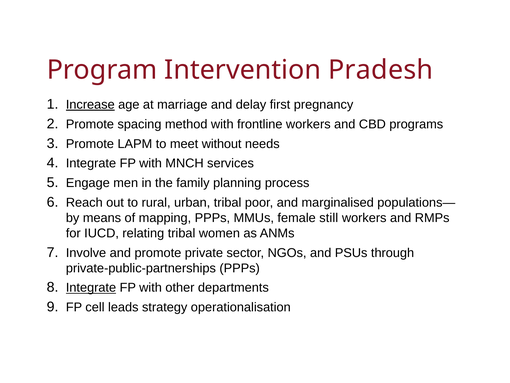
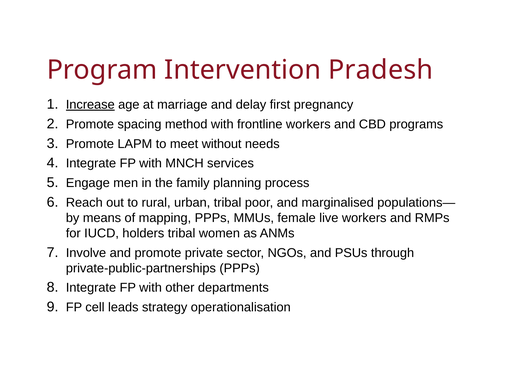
still: still -> live
relating: relating -> holders
Integrate at (91, 287) underline: present -> none
